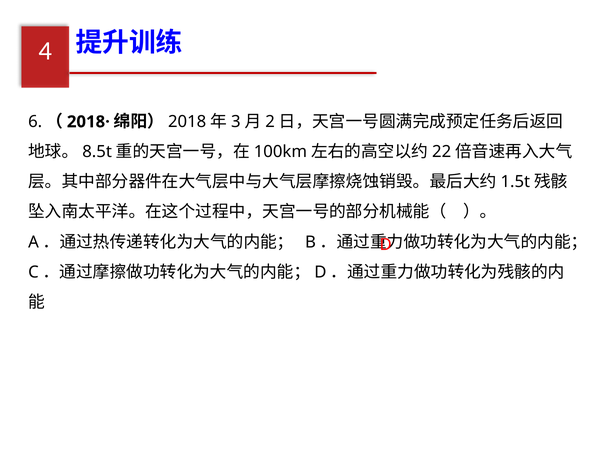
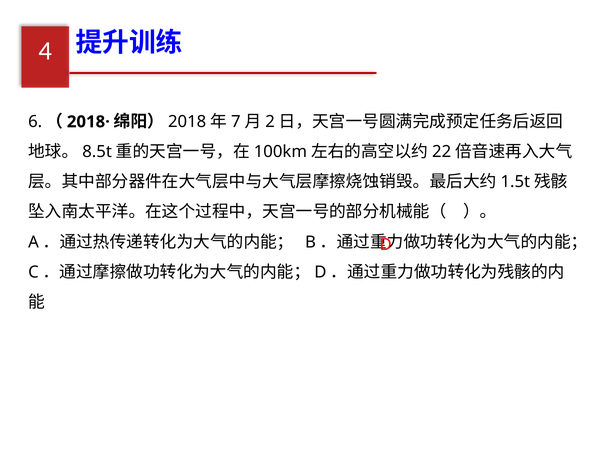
3: 3 -> 7
